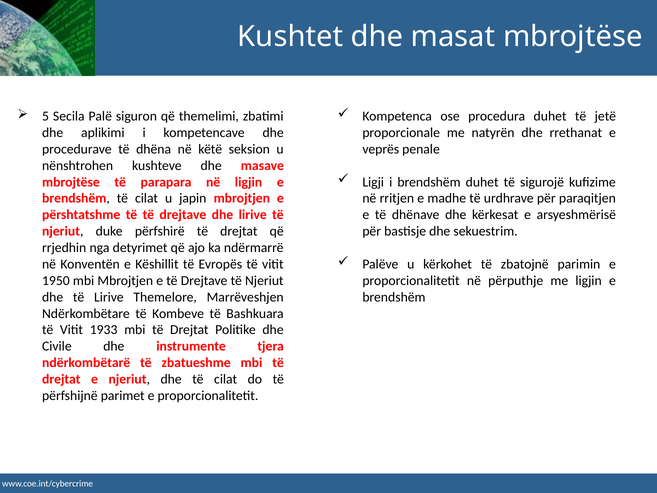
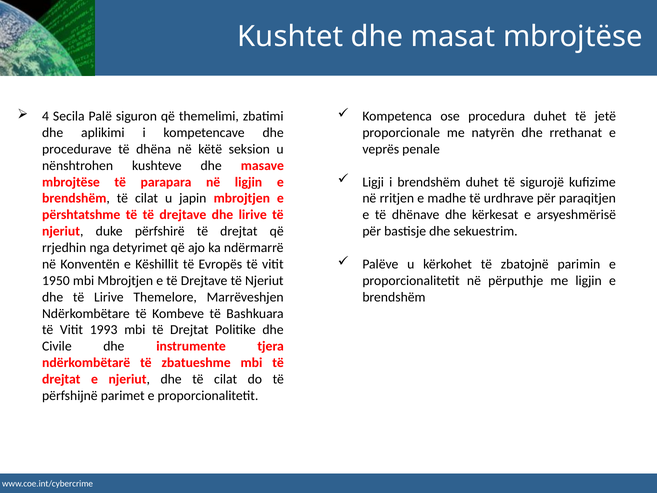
5: 5 -> 4
1933: 1933 -> 1993
